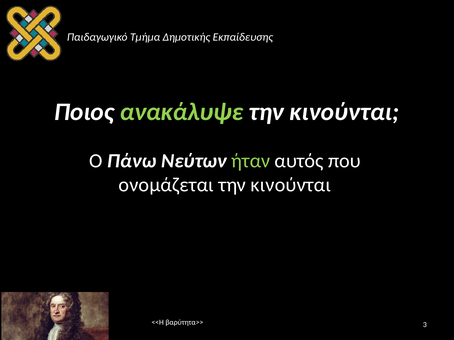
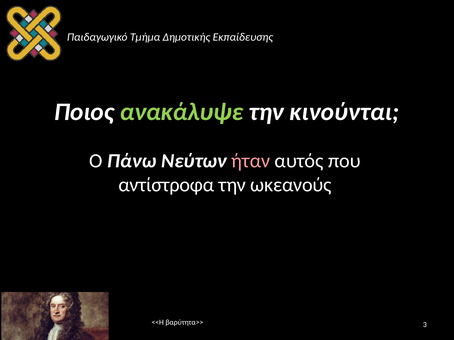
ήταν colour: light green -> pink
ονομάζεται: ονομάζεται -> αντίστροφα
κινούνται at (291, 185): κινούνται -> ωκεανούς
